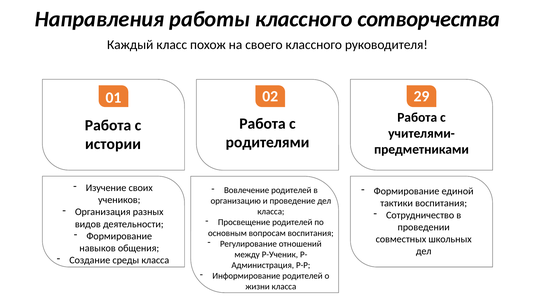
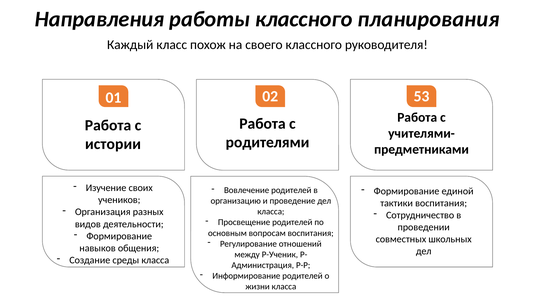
сотворчества: сотворчества -> планирования
29: 29 -> 53
